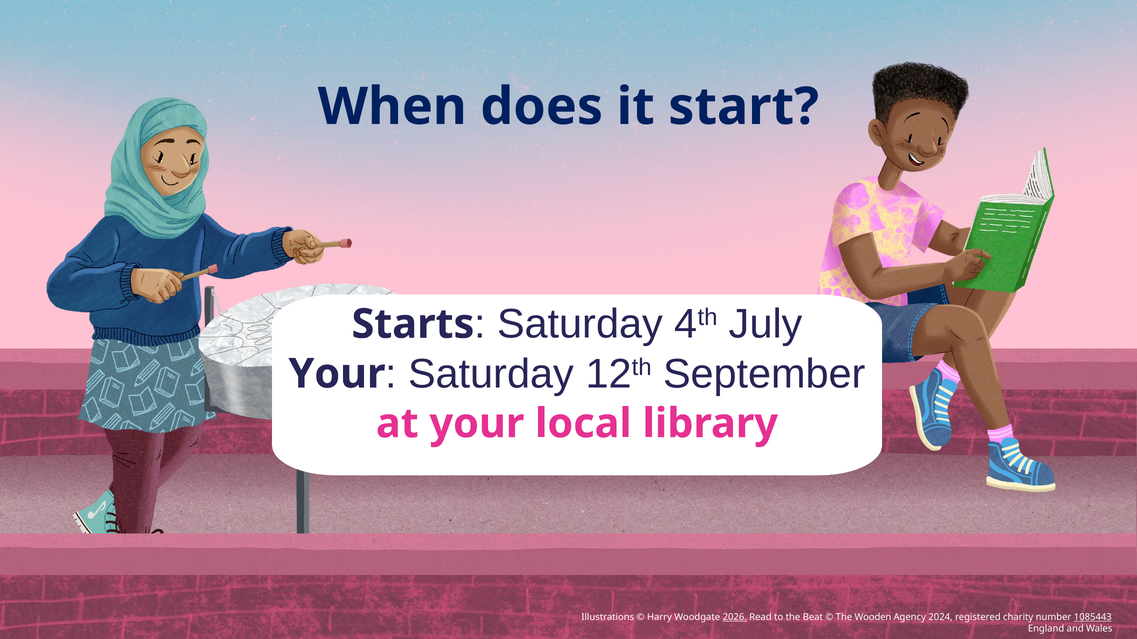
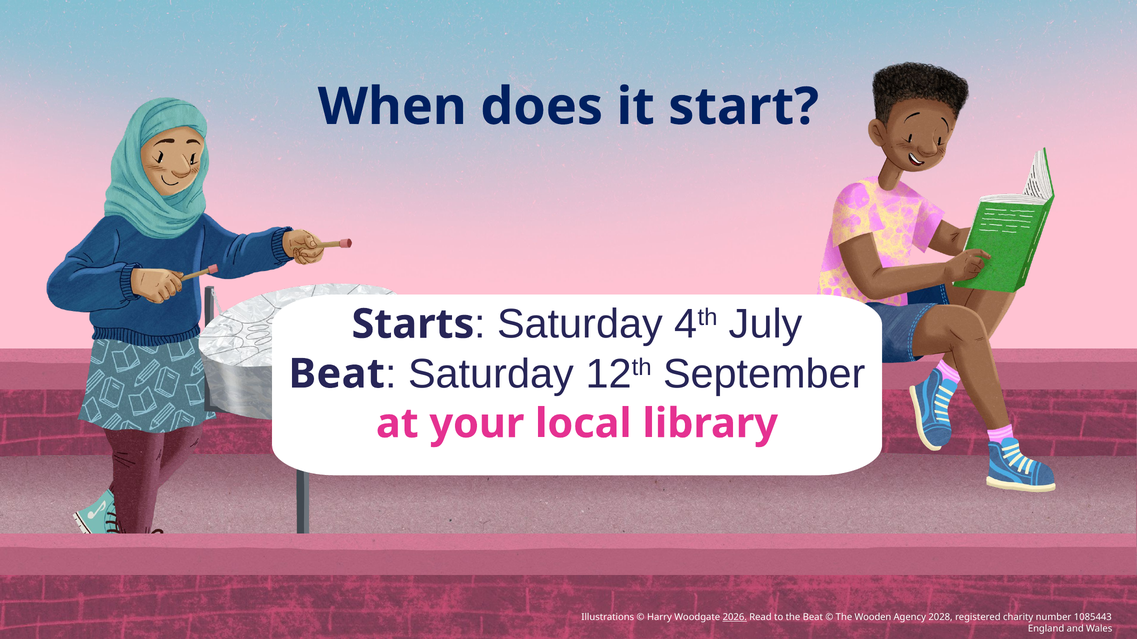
Your at (337, 374): Your -> Beat
2024: 2024 -> 2028
1085443 underline: present -> none
